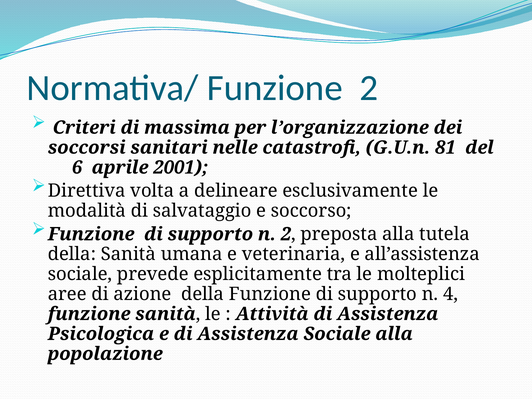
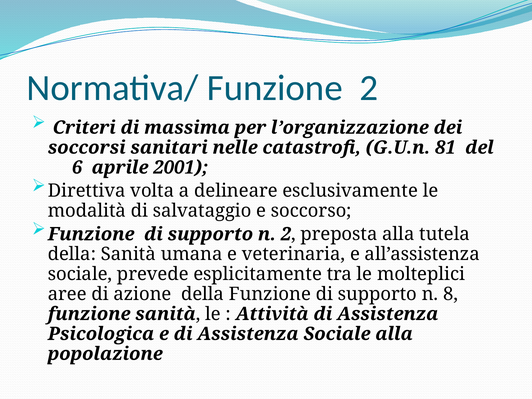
4: 4 -> 8
